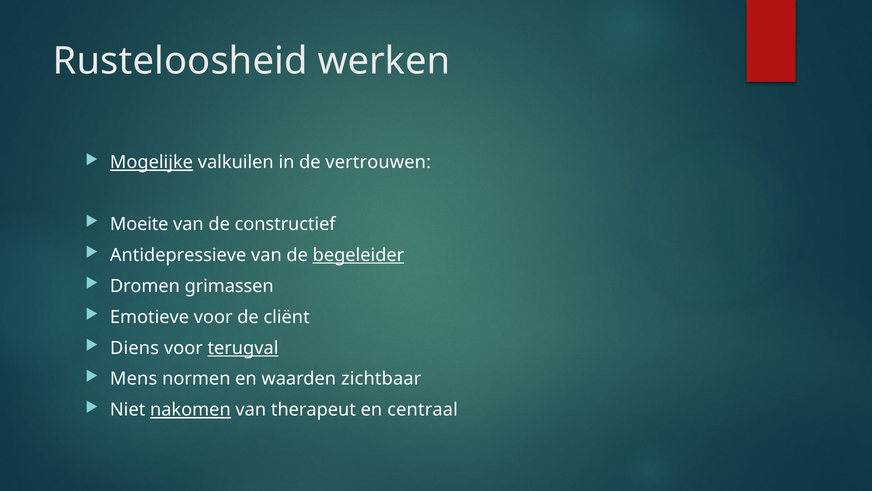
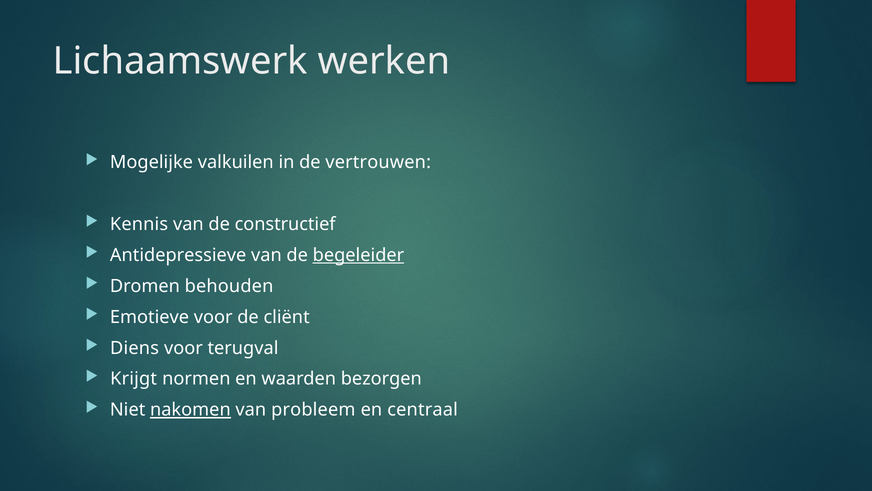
Rusteloosheid: Rusteloosheid -> Lichaamswerk
Mogelijke underline: present -> none
Moeite: Moeite -> Kennis
grimassen: grimassen -> behouden
terugval underline: present -> none
Mens: Mens -> Krijgt
zichtbaar: zichtbaar -> bezorgen
therapeut: therapeut -> probleem
